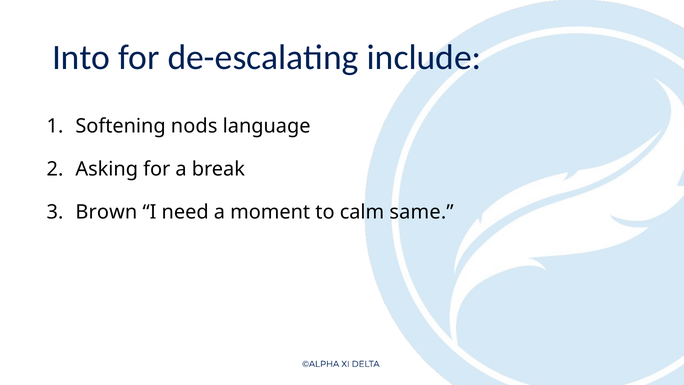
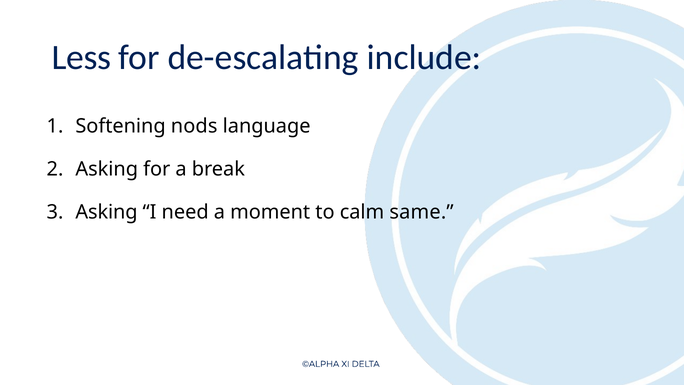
Into: Into -> Less
Brown at (106, 212): Brown -> Asking
